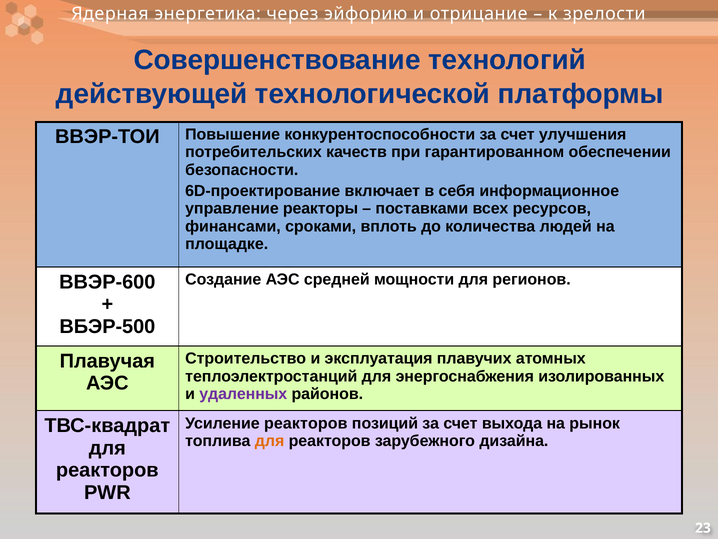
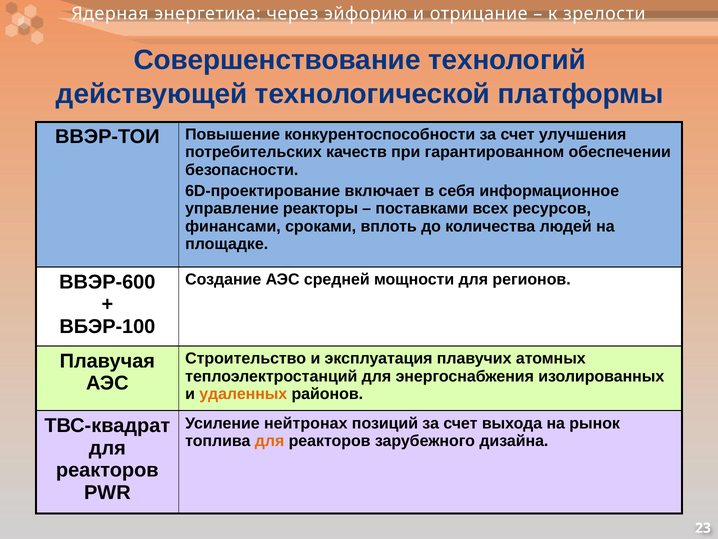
ВБЭР-500: ВБЭР-500 -> ВБЭР-100
удаленных colour: purple -> orange
Усиление реакторов: реакторов -> нейтронах
